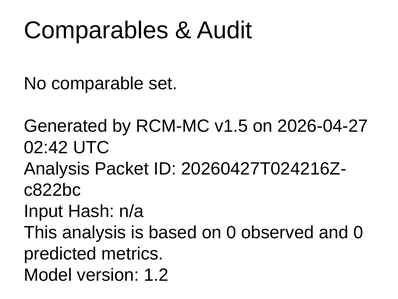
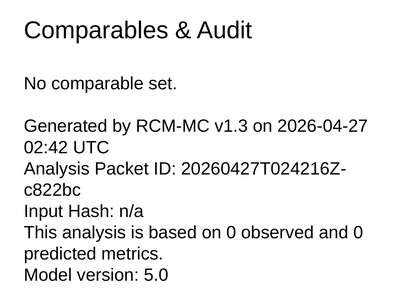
v1.5: v1.5 -> v1.3
1.2: 1.2 -> 5.0
